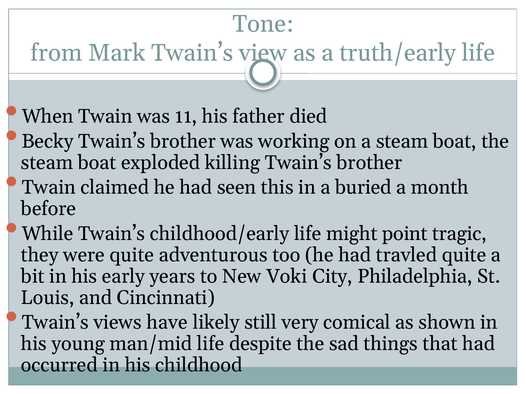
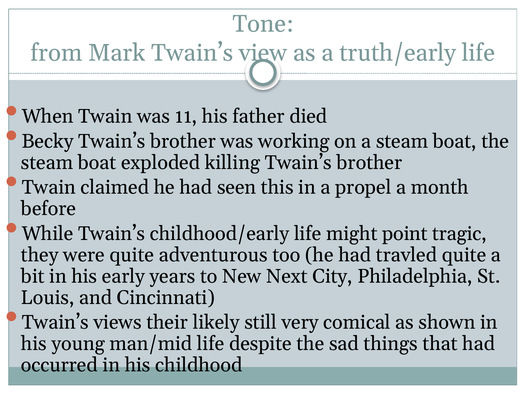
buried: buried -> propel
Voki: Voki -> Next
have: have -> their
